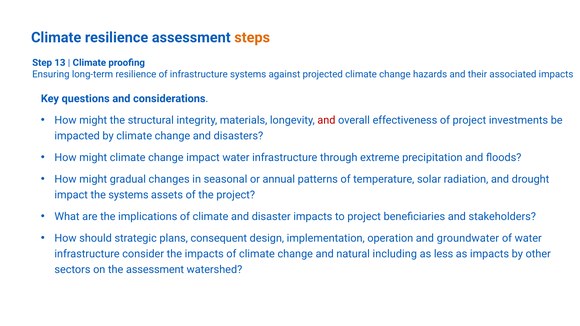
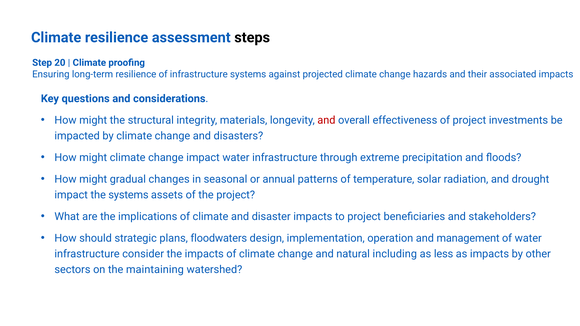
steps colour: orange -> black
13: 13 -> 20
consequent: consequent -> floodwaters
groundwater: groundwater -> management
the assessment: assessment -> maintaining
